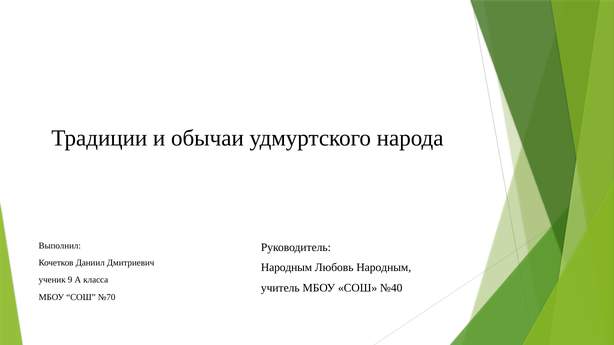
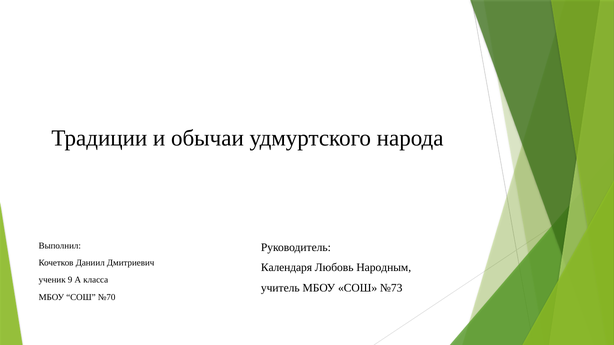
Народным at (287, 268): Народным -> Календаря
№40: №40 -> №73
